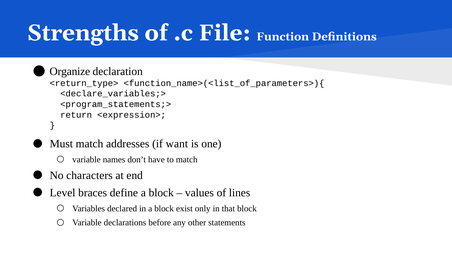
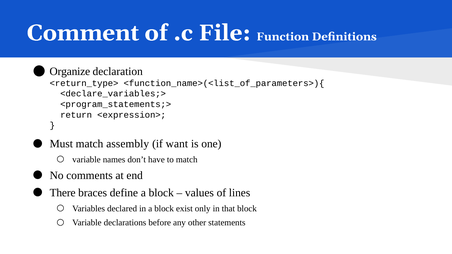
Strengths: Strengths -> Comment
addresses: addresses -> assembly
characters: characters -> comments
Level: Level -> There
